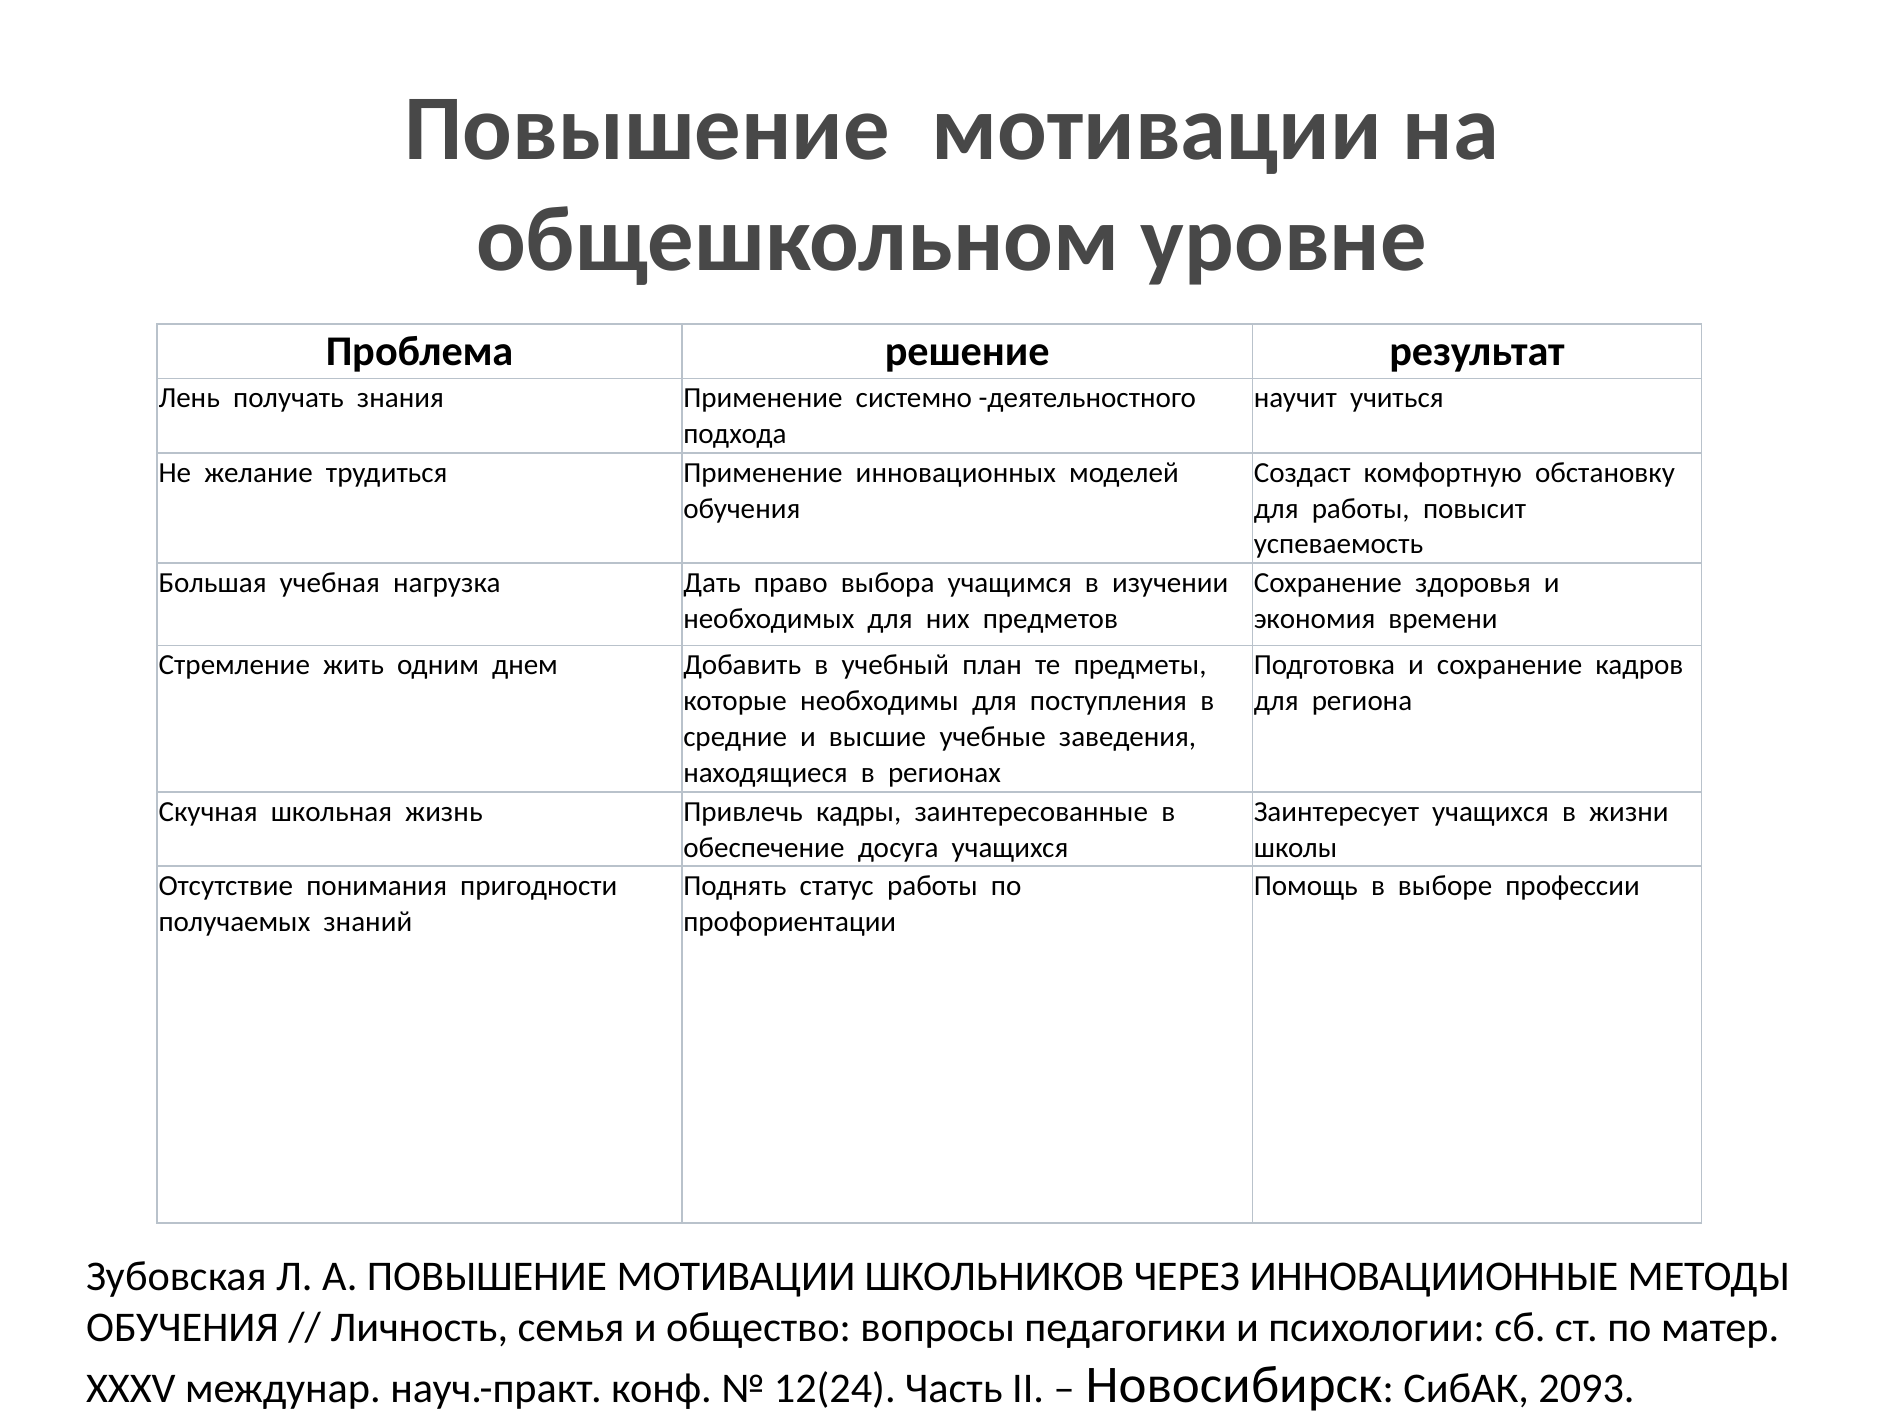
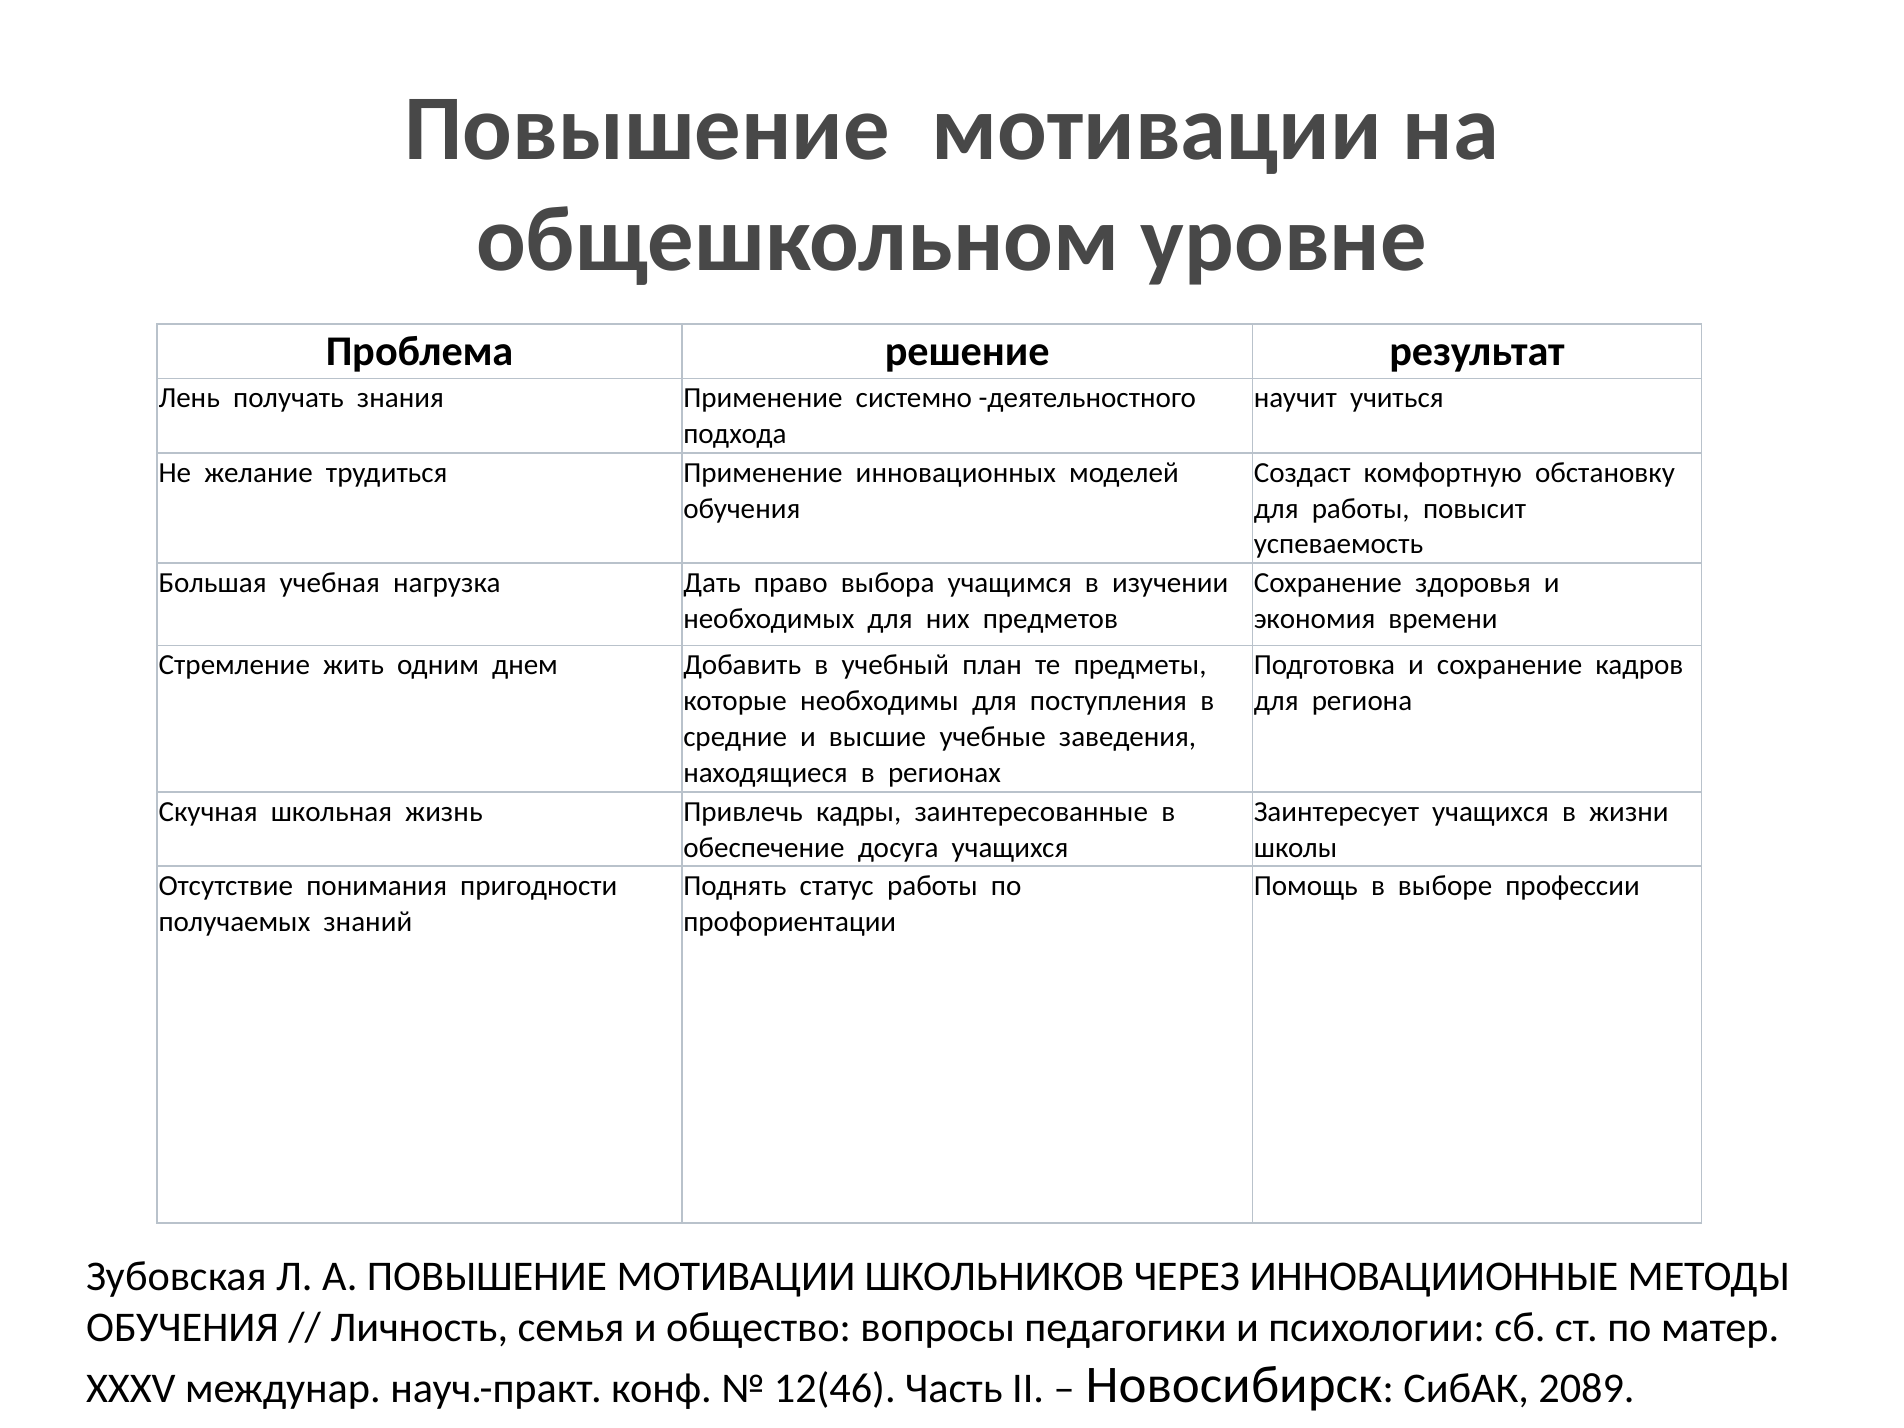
12(24: 12(24 -> 12(46
2093: 2093 -> 2089
